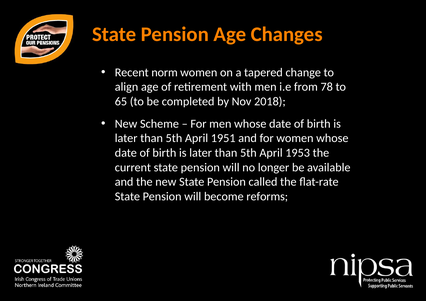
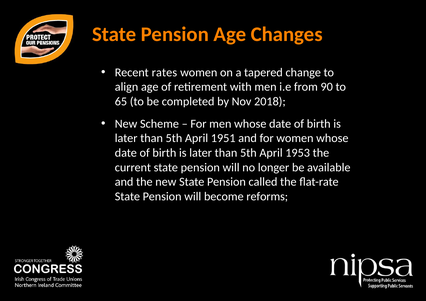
norm: norm -> rates
78: 78 -> 90
